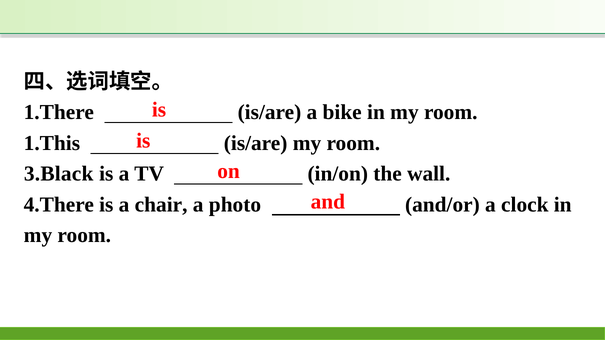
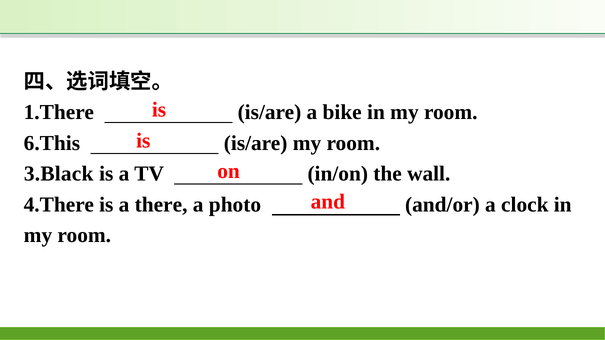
1.This: 1.This -> 6.This
chair: chair -> there
